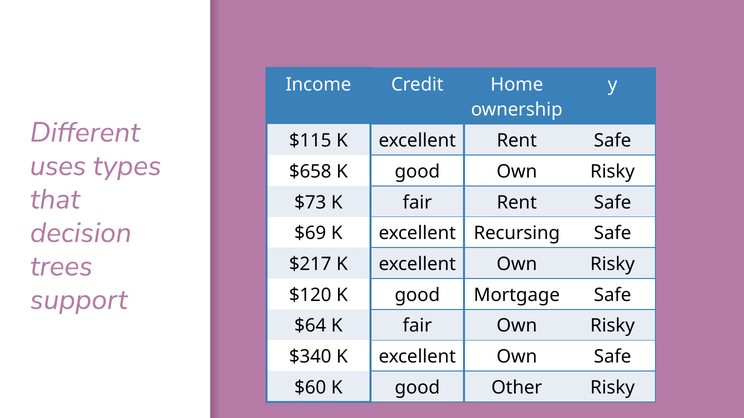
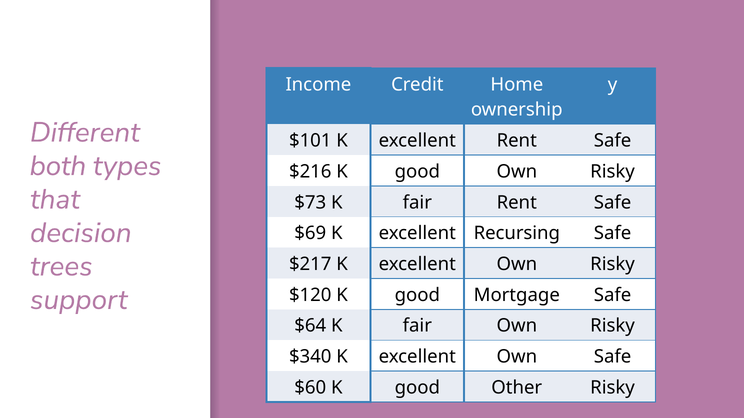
$115: $115 -> $101
uses: uses -> both
$658: $658 -> $216
